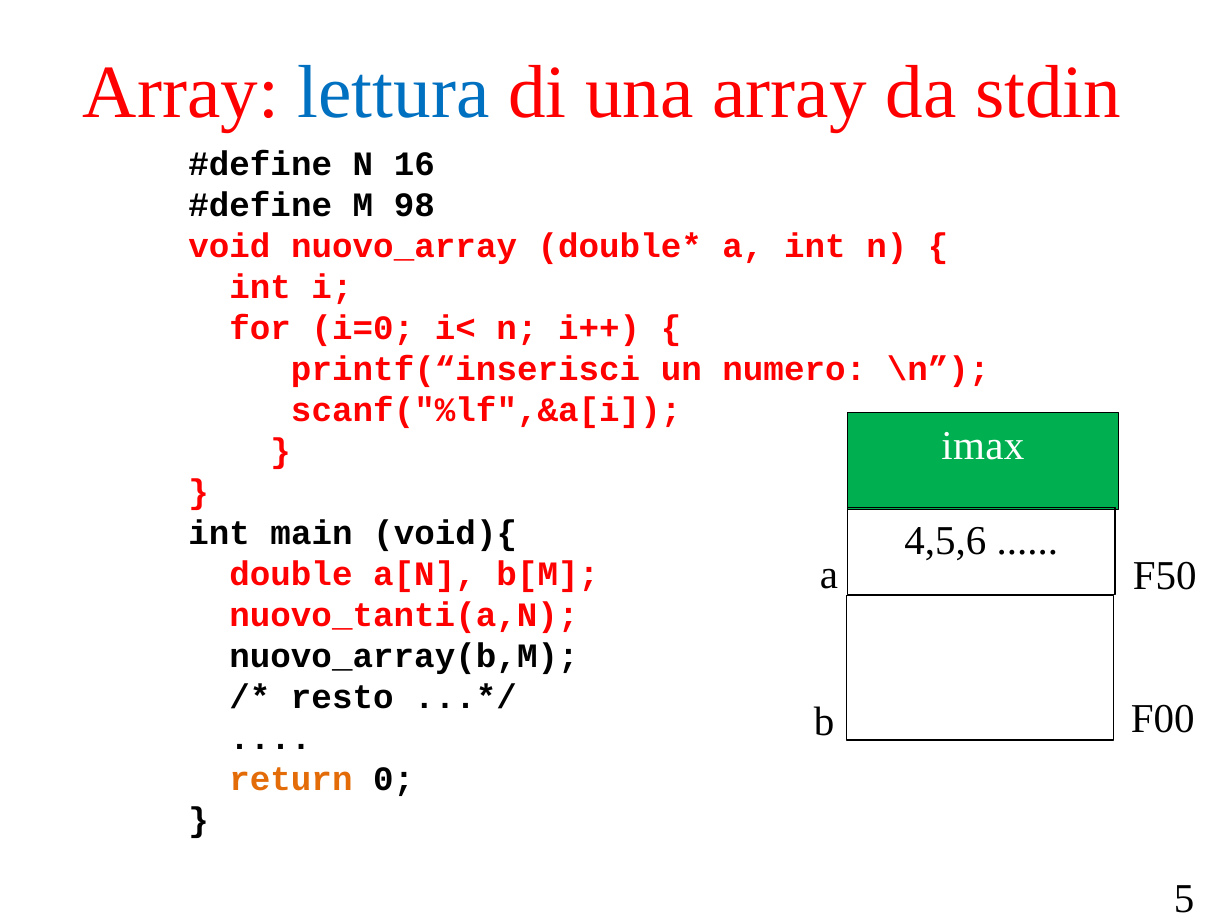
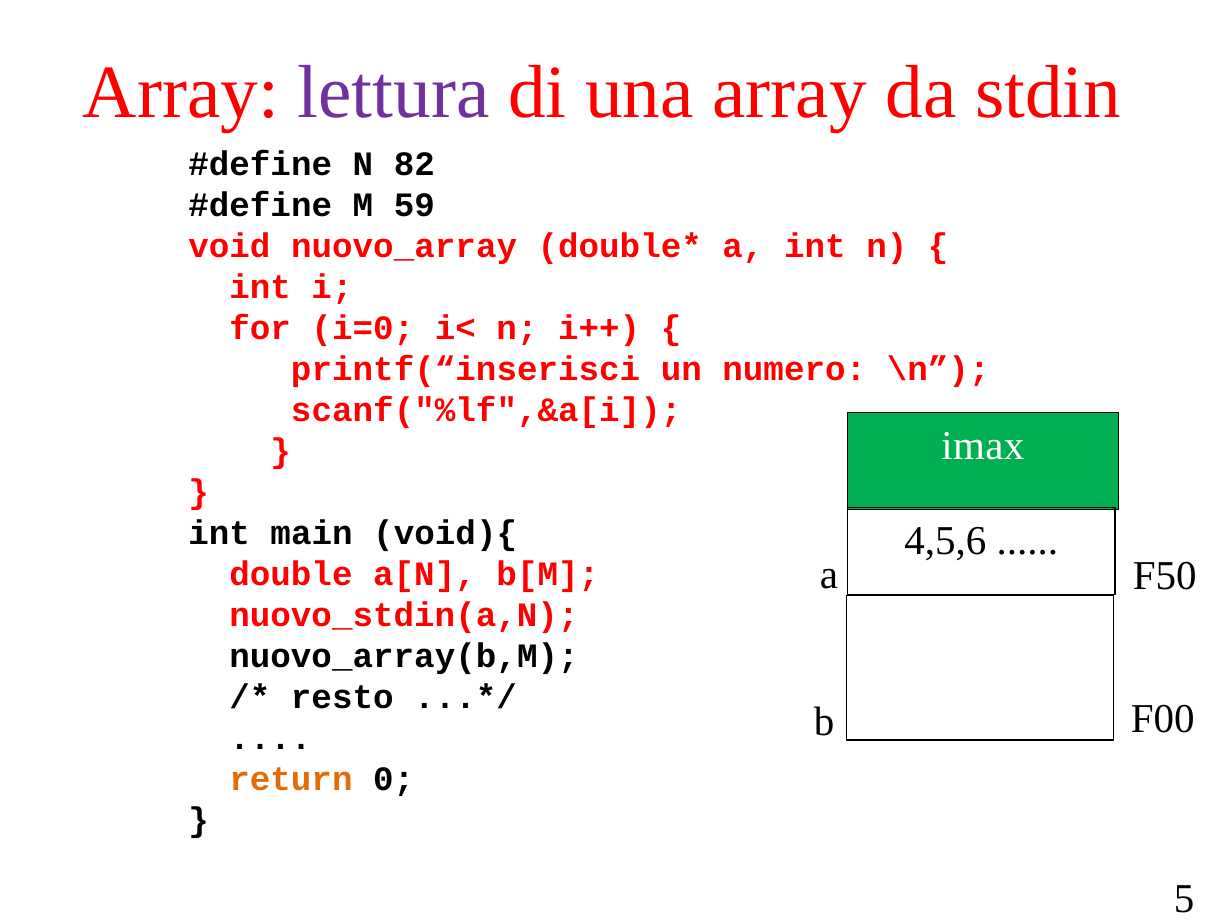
lettura colour: blue -> purple
16: 16 -> 82
98: 98 -> 59
nuovo_tanti(a,N: nuovo_tanti(a,N -> nuovo_stdin(a,N
